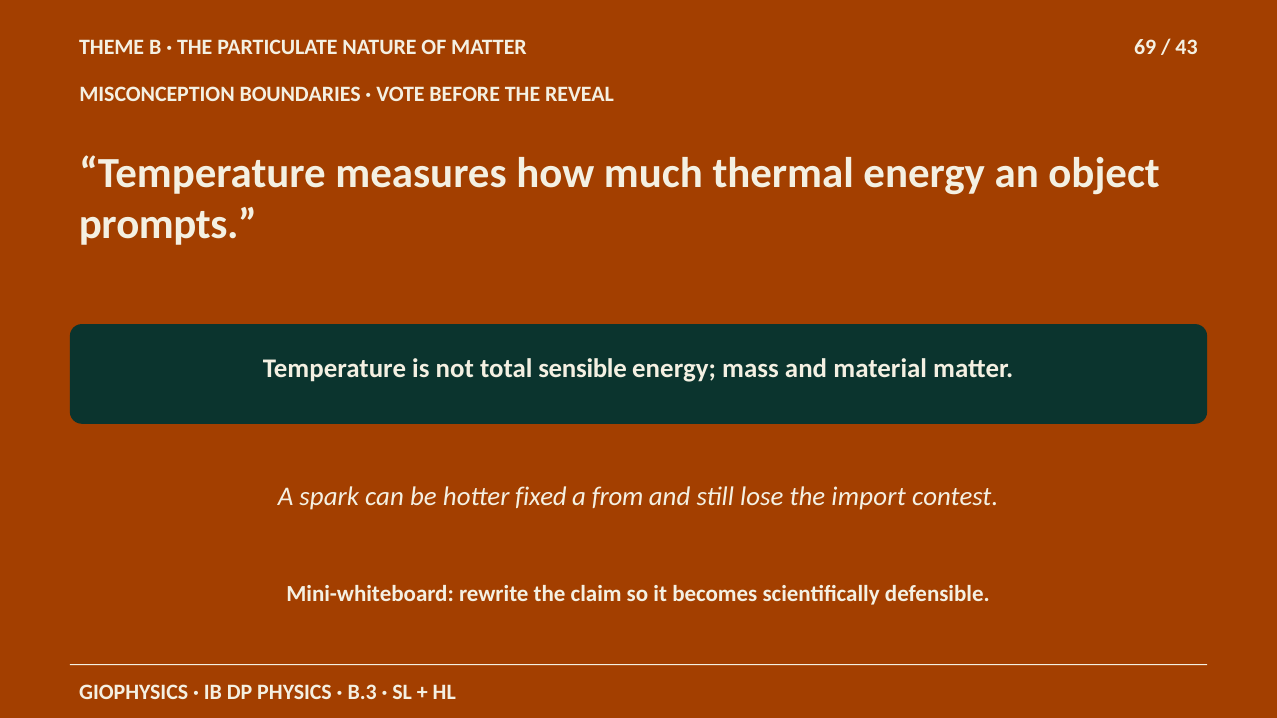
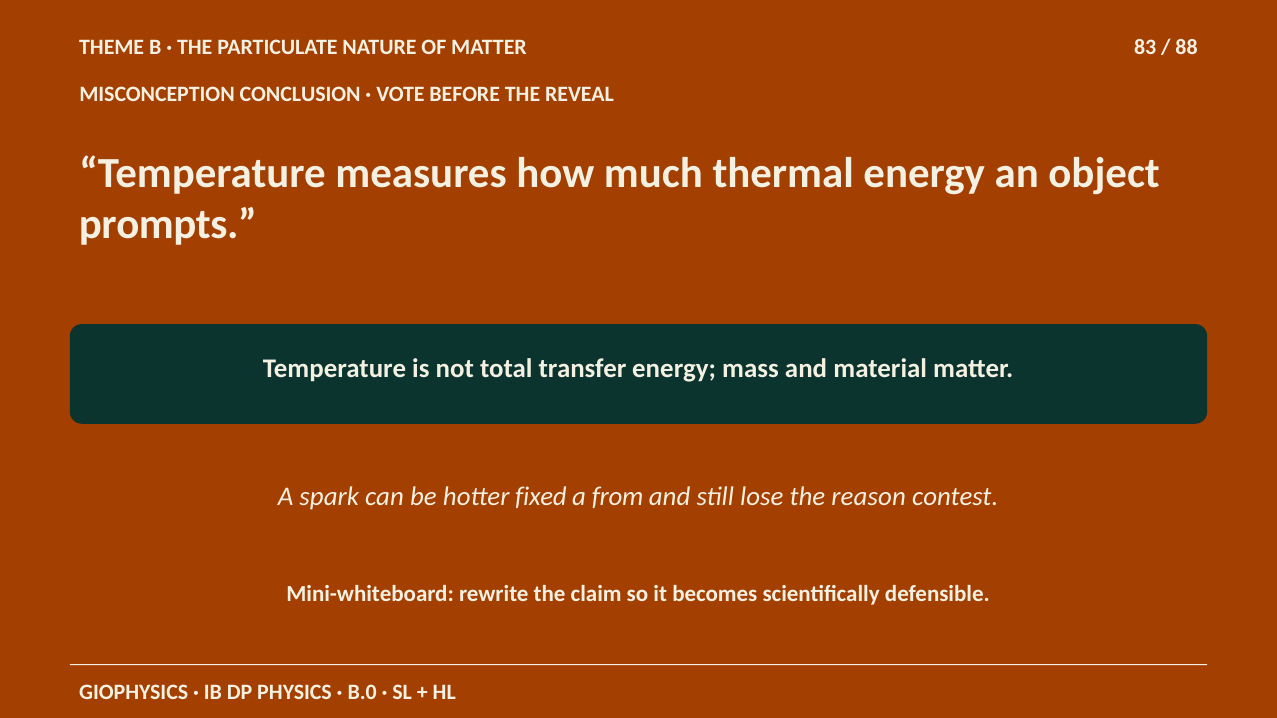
69: 69 -> 83
43: 43 -> 88
BOUNDARIES: BOUNDARIES -> CONCLUSION
sensible: sensible -> transfer
import: import -> reason
B.3: B.3 -> B.0
